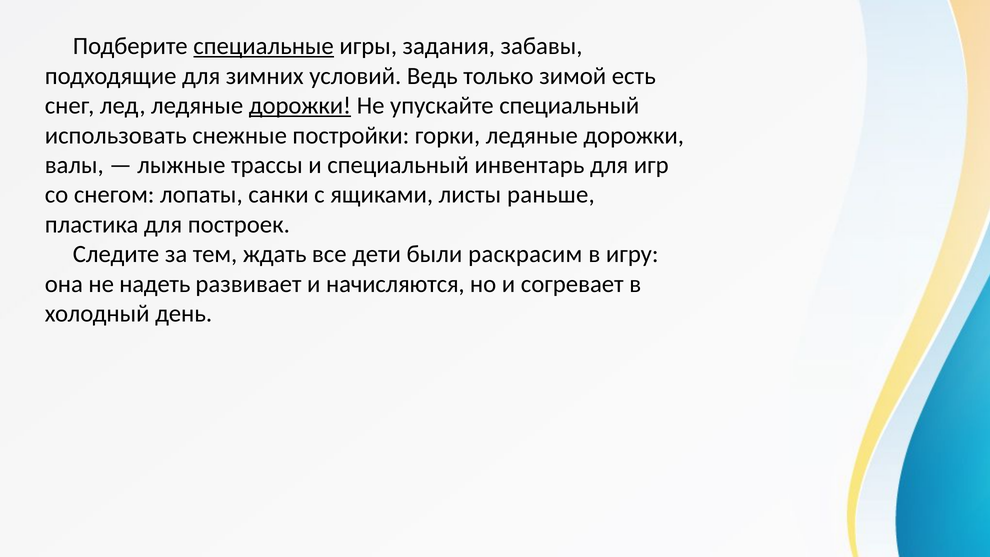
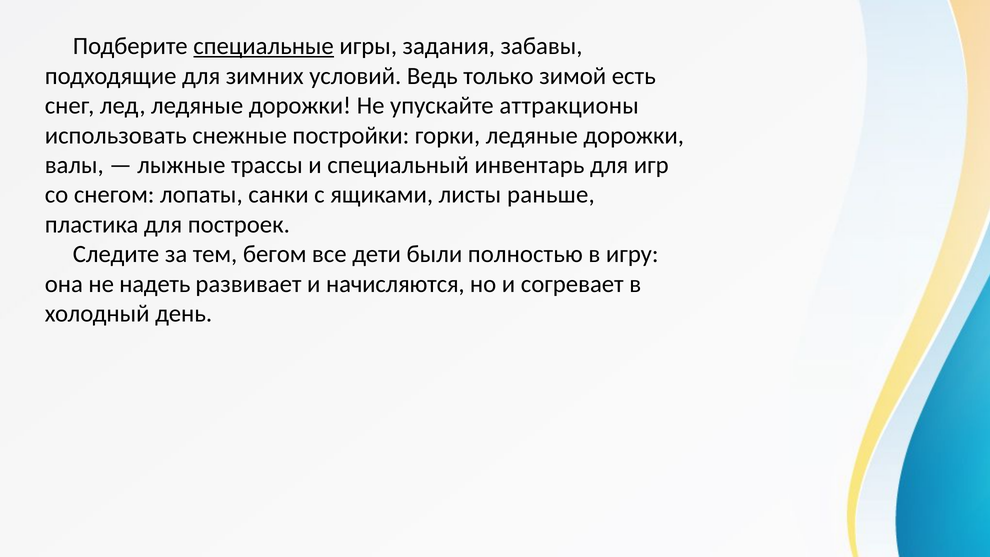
дорожки at (300, 106) underline: present -> none
упускайте специальный: специальный -> аттракционы
ждать: ждать -> бегом
раскрасим: раскрасим -> полностью
